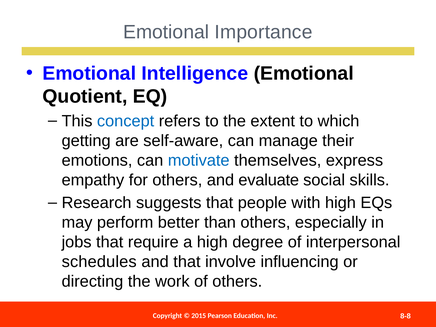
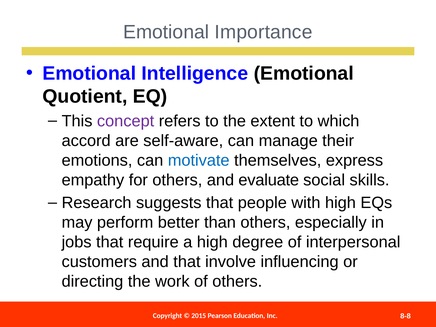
concept colour: blue -> purple
getting: getting -> accord
schedules: schedules -> customers
